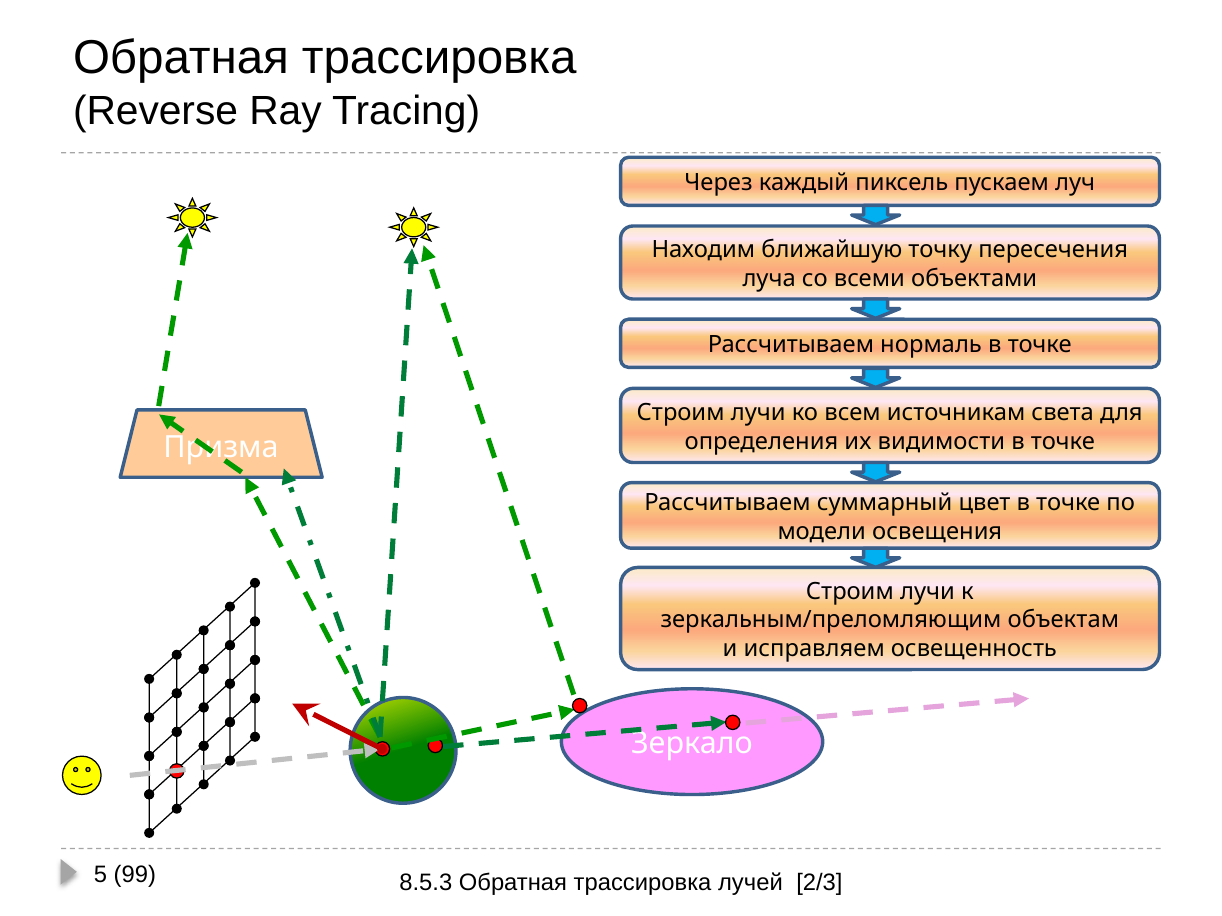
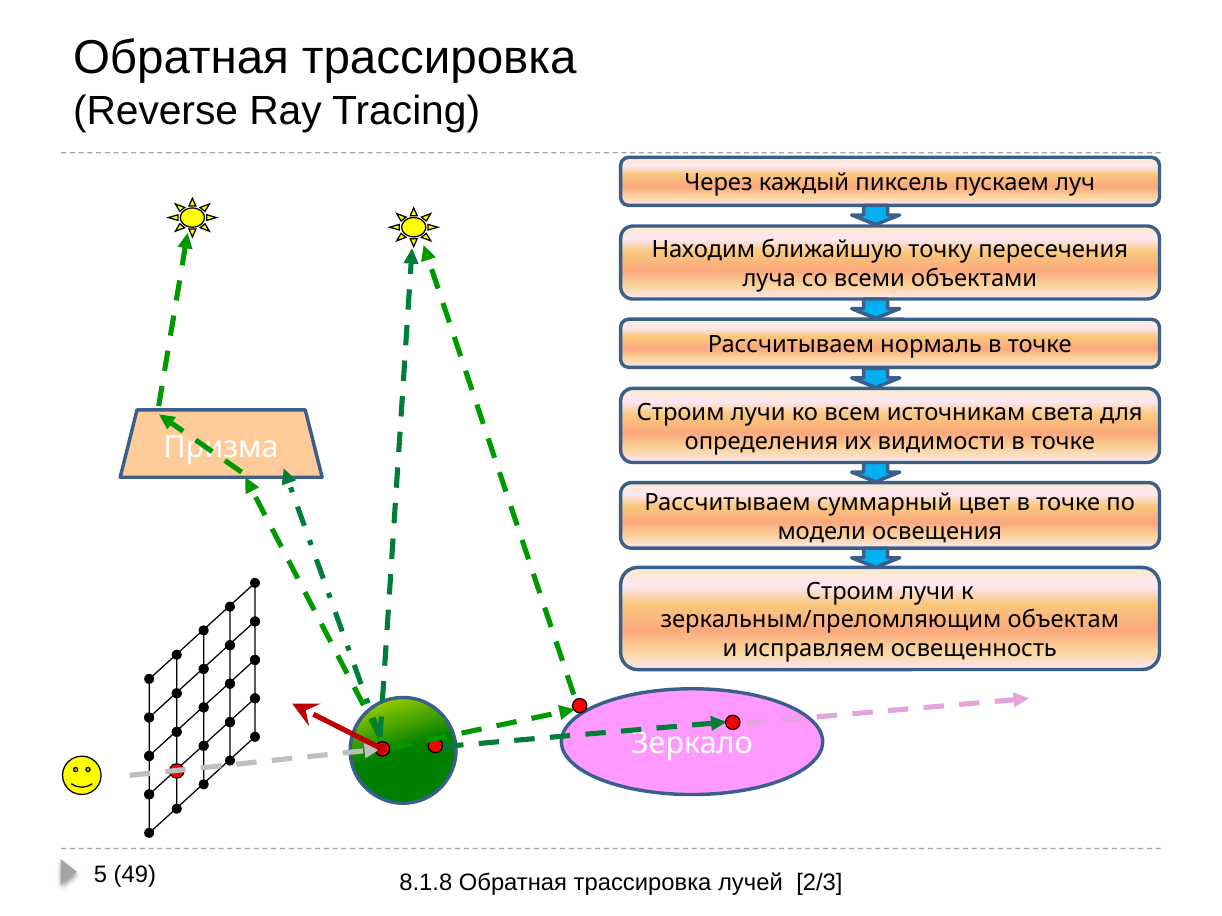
99: 99 -> 49
8.5.3: 8.5.3 -> 8.1.8
